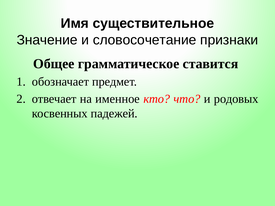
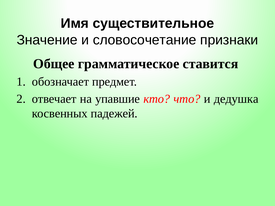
именное: именное -> упавшие
родовых: родовых -> дедушка
